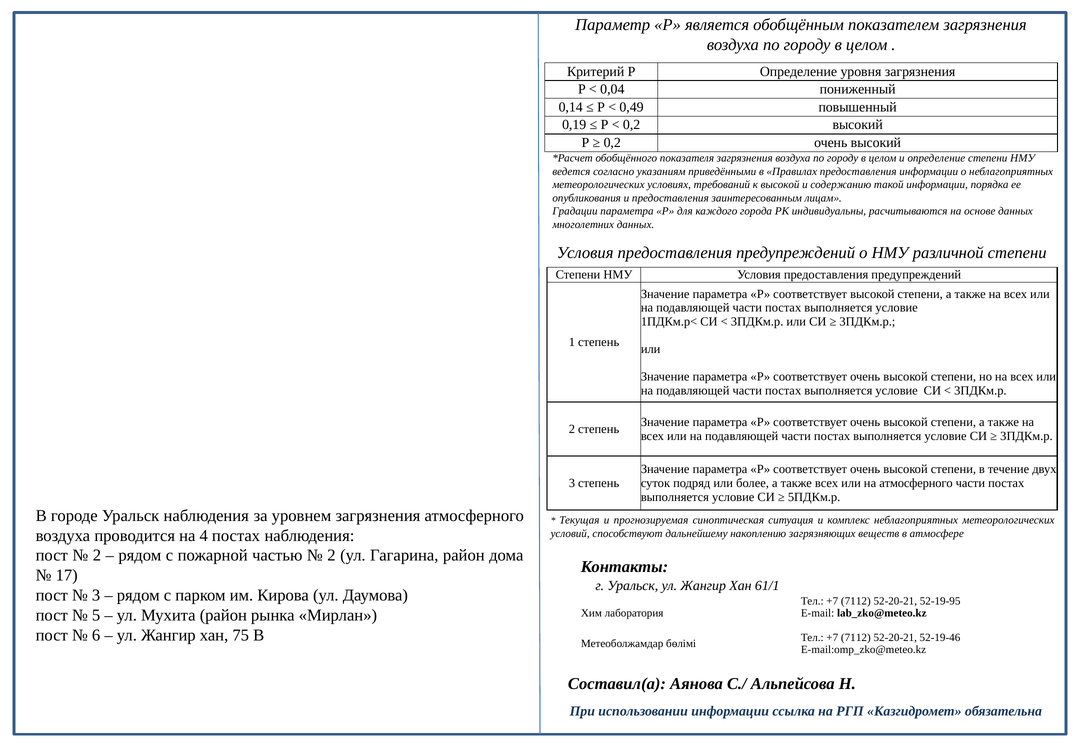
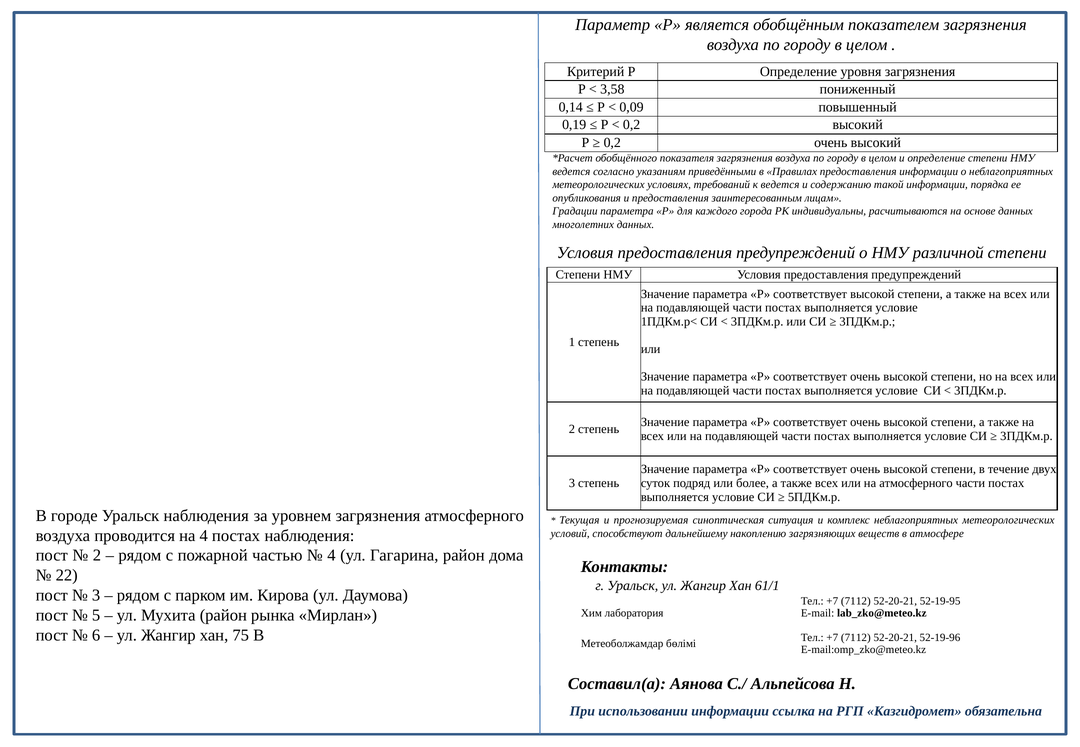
0,04: 0,04 -> 3,58
0,49: 0,49 -> 0,09
к высокой: высокой -> ведется
2 at (331, 556): 2 -> 4
17: 17 -> 22
52-19-46: 52-19-46 -> 52-19-96
